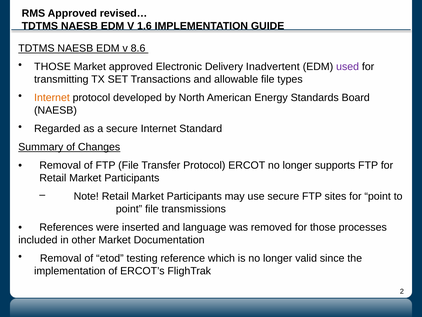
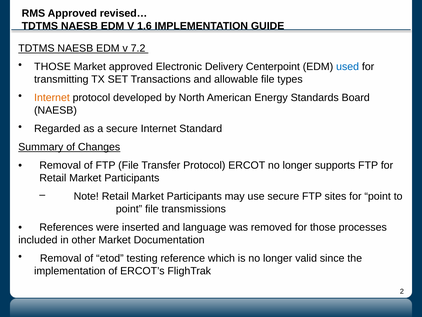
8.6: 8.6 -> 7.2
Inadvertent: Inadvertent -> Centerpoint
used colour: purple -> blue
